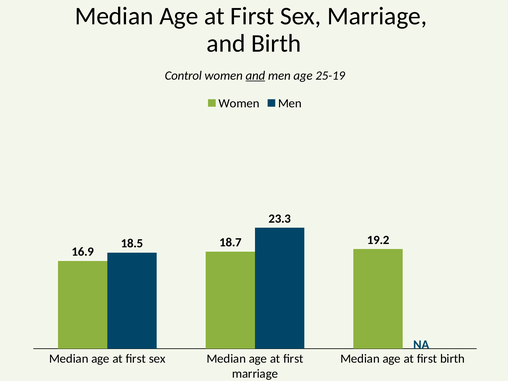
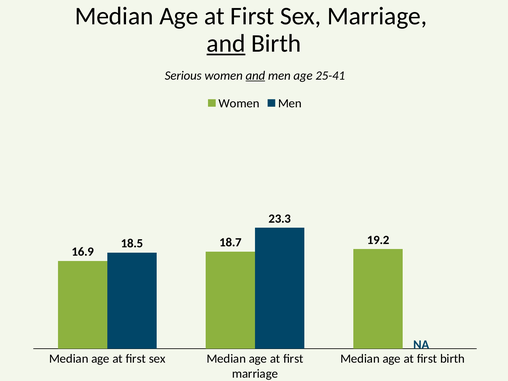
and at (226, 44) underline: none -> present
Control: Control -> Serious
25-19: 25-19 -> 25-41
